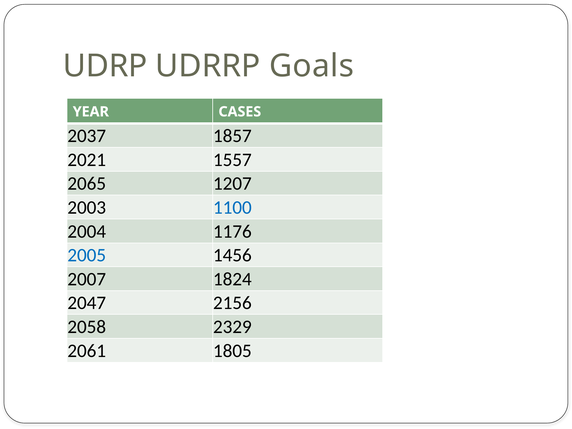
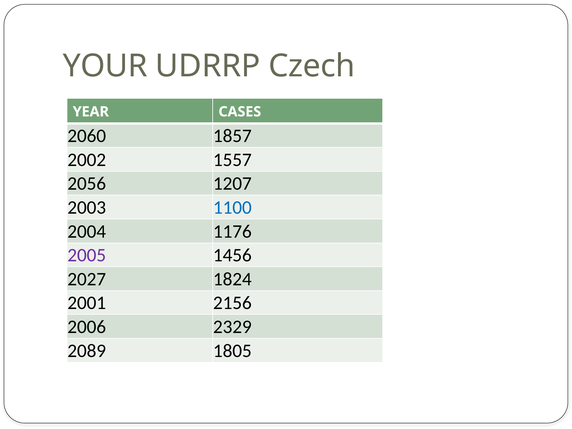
UDRP: UDRP -> YOUR
Goals: Goals -> Czech
2037: 2037 -> 2060
2021: 2021 -> 2002
2065: 2065 -> 2056
2005 colour: blue -> purple
2007: 2007 -> 2027
2047: 2047 -> 2001
2058: 2058 -> 2006
2061: 2061 -> 2089
